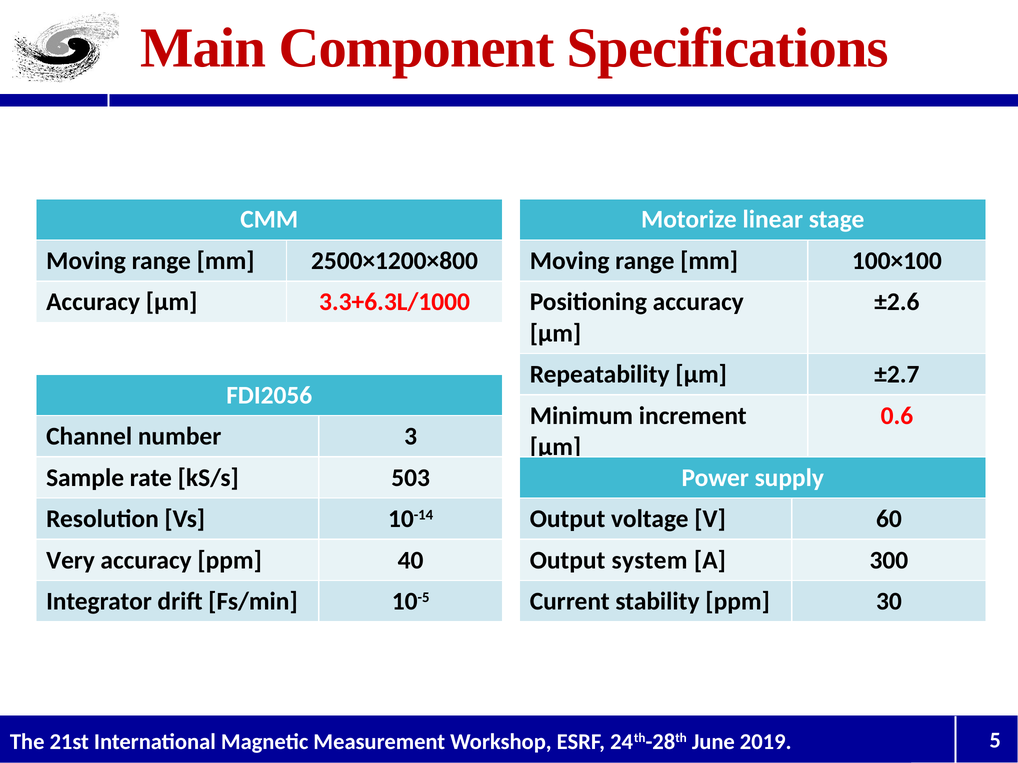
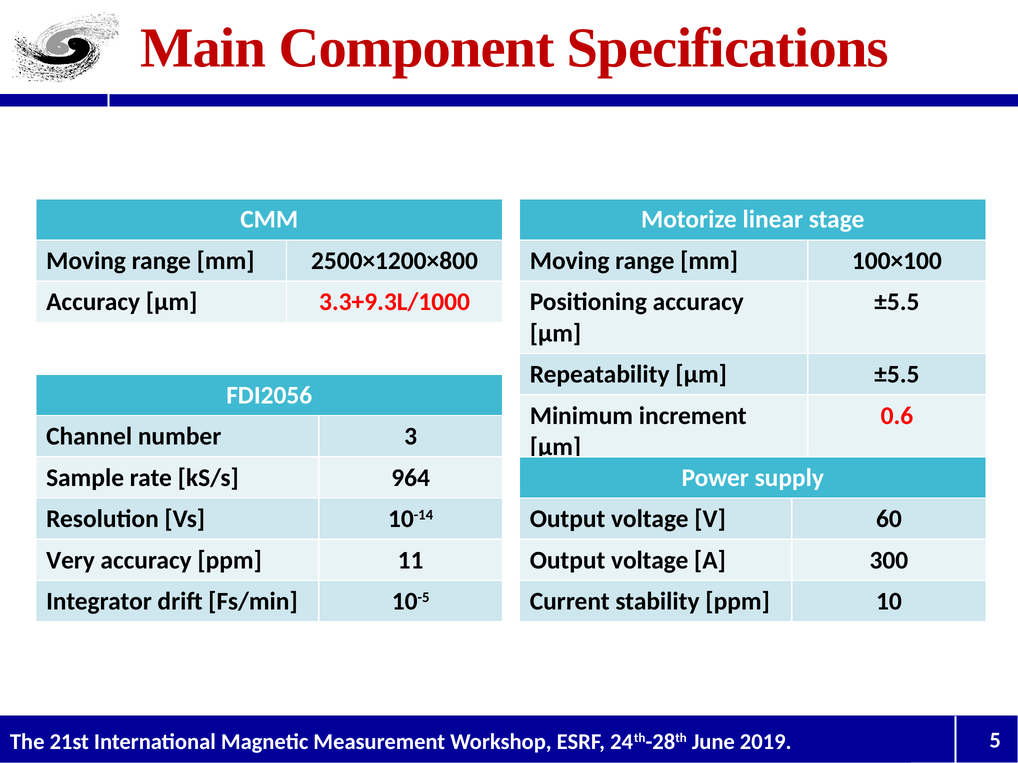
3.3+6.3L/1000: 3.3+6.3L/1000 -> 3.3+9.3L/1000
±2.6 at (897, 302): ±2.6 -> ±5.5
Repeatability μm ±2.7: ±2.7 -> ±5.5
503: 503 -> 964
40: 40 -> 11
system at (650, 561): system -> voltage
30: 30 -> 10
